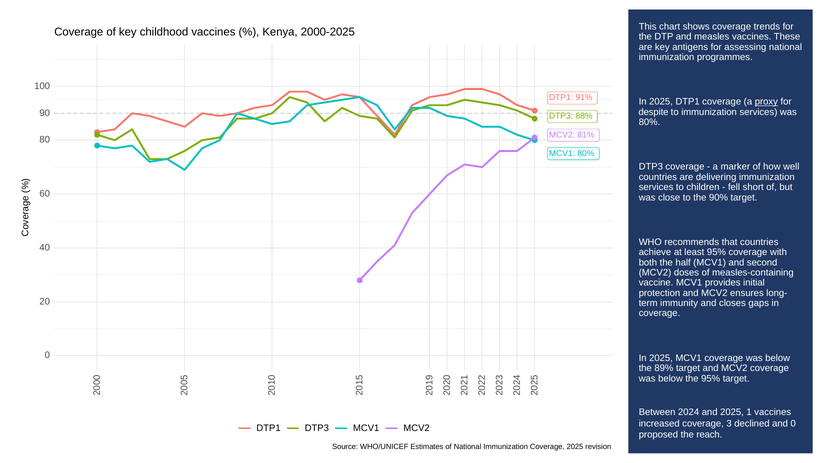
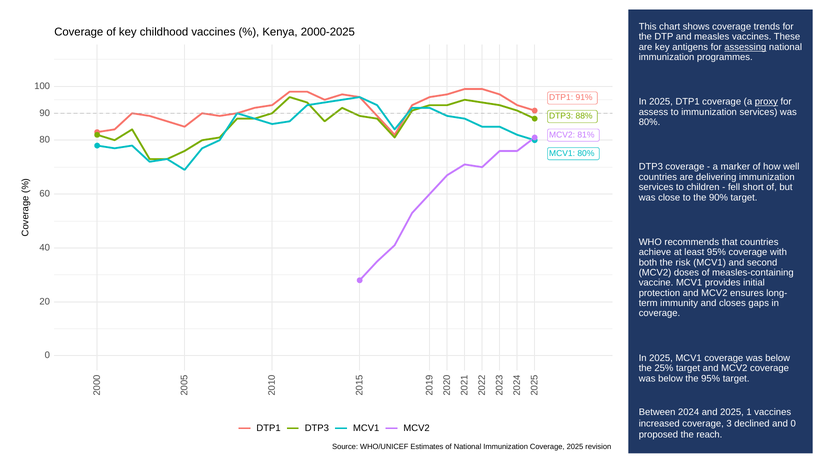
assessing underline: none -> present
despite: despite -> assess
half: half -> risk
89%: 89% -> 25%
